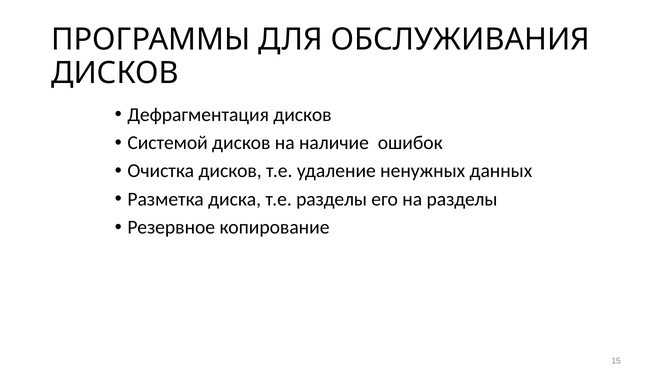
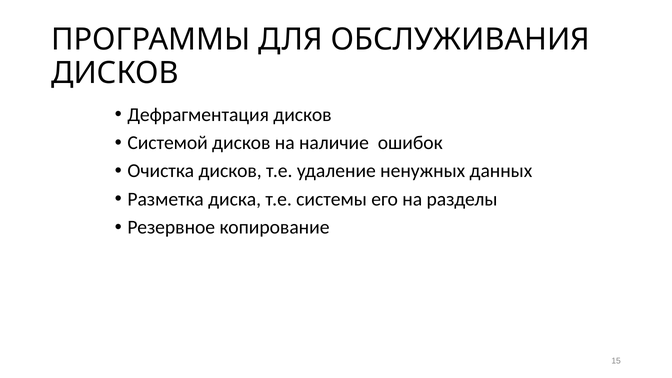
т.е разделы: разделы -> системы
